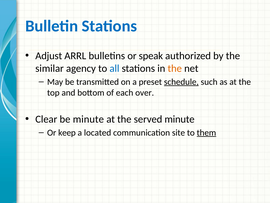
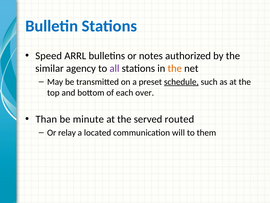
Adjust: Adjust -> Speed
speak: speak -> notes
all colour: blue -> purple
Clear: Clear -> Than
served minute: minute -> routed
keep: keep -> relay
site: site -> will
them underline: present -> none
